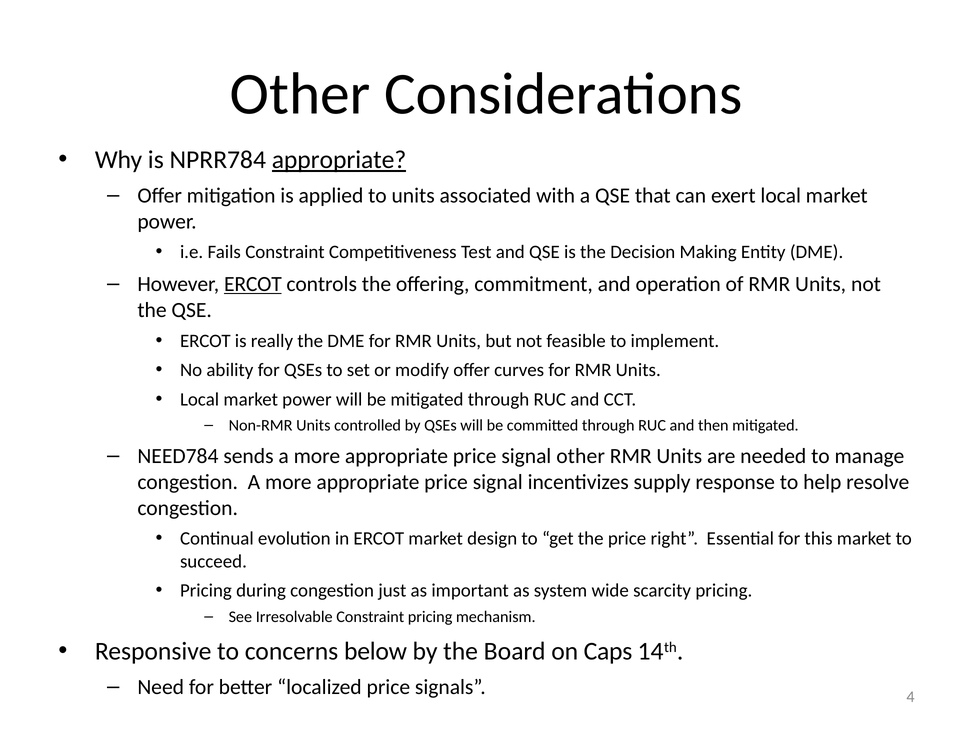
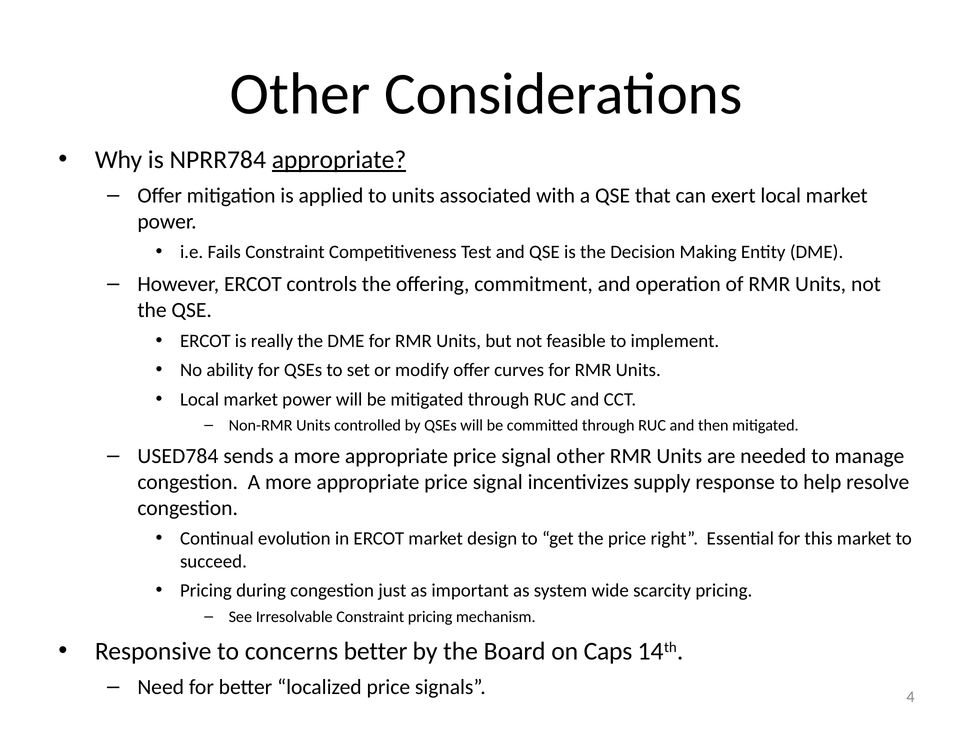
ERCOT at (253, 284) underline: present -> none
NEED784: NEED784 -> USED784
concerns below: below -> better
